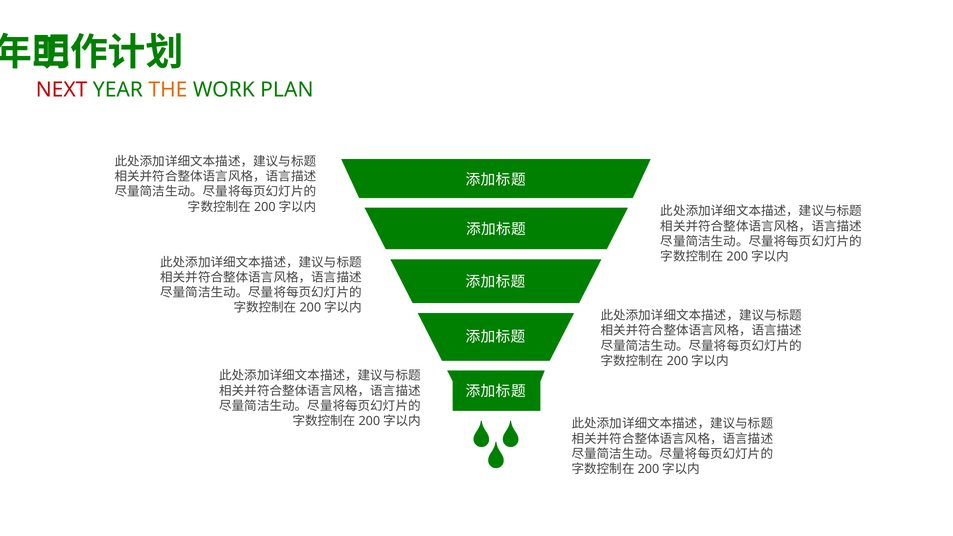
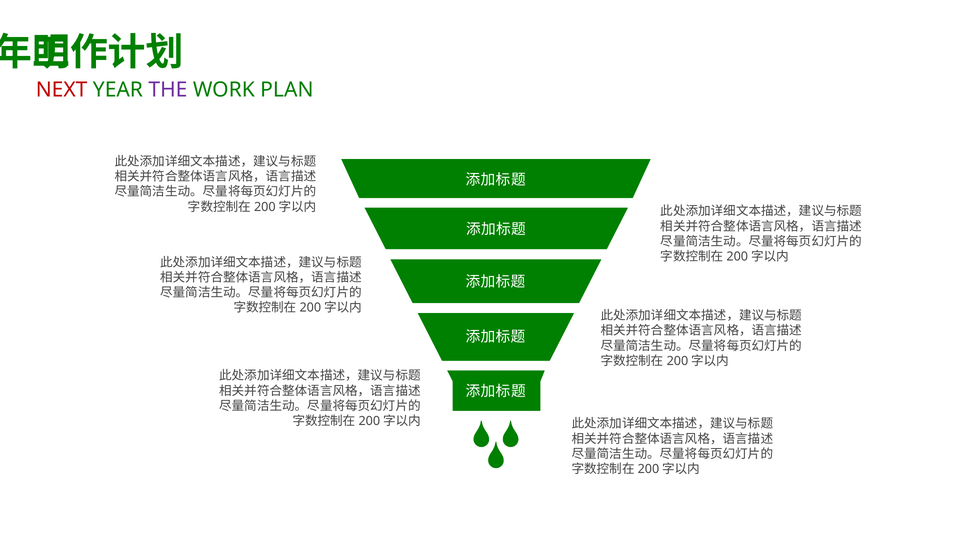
THE colour: orange -> purple
